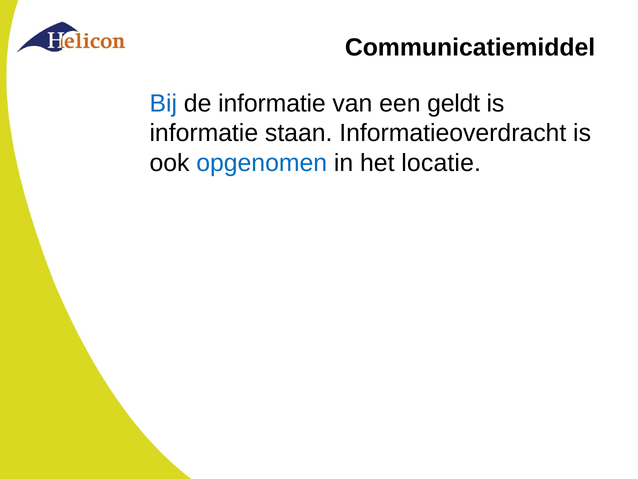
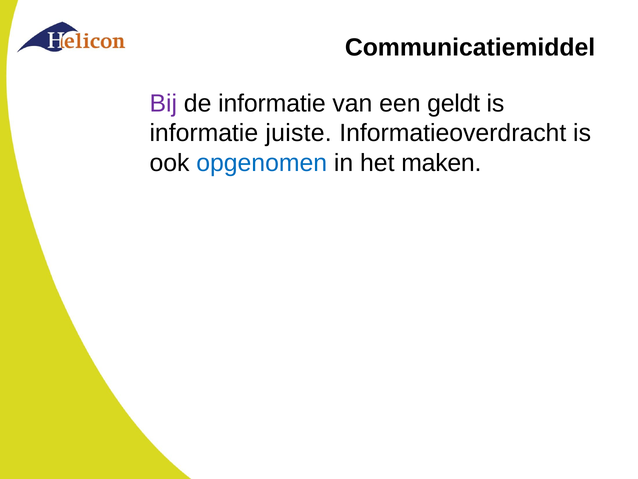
Bij colour: blue -> purple
staan: staan -> juiste
locatie: locatie -> maken
